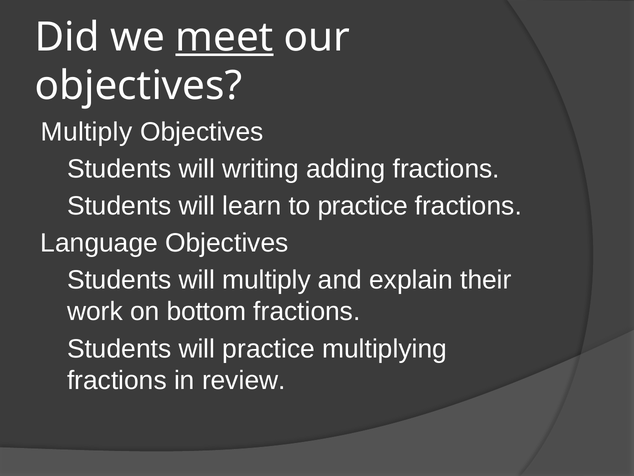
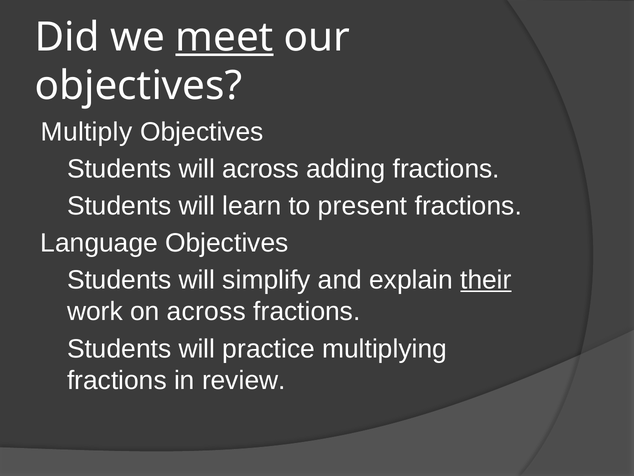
will writing: writing -> across
to practice: practice -> present
will multiply: multiply -> simplify
their underline: none -> present
on bottom: bottom -> across
